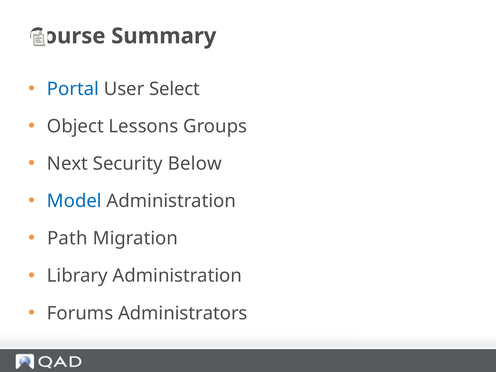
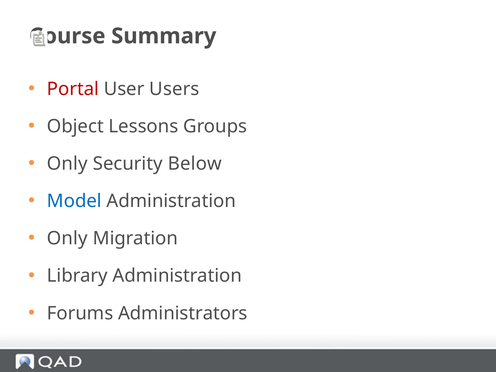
Portal colour: blue -> red
Select: Select -> Users
Next at (67, 164): Next -> Only
Path at (67, 238): Path -> Only
